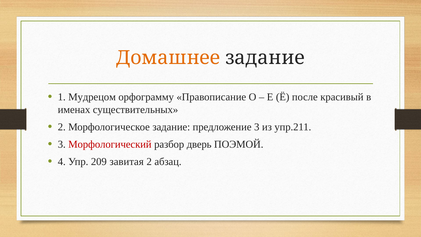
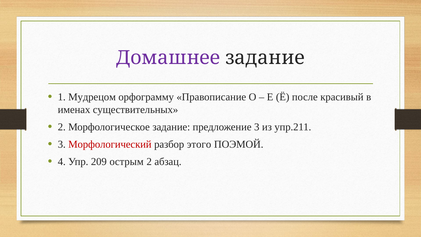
Домашнее colour: orange -> purple
дверь: дверь -> этого
завитая: завитая -> острым
